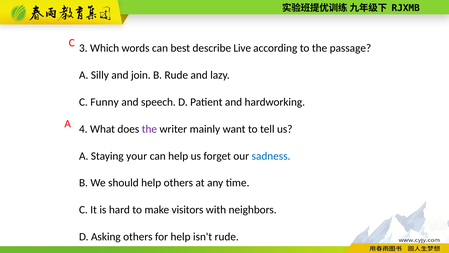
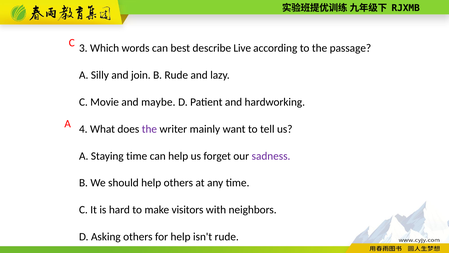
Funny: Funny -> Movie
speech: speech -> maybe
Staying your: your -> time
sadness colour: blue -> purple
